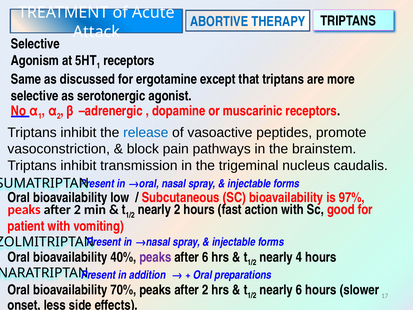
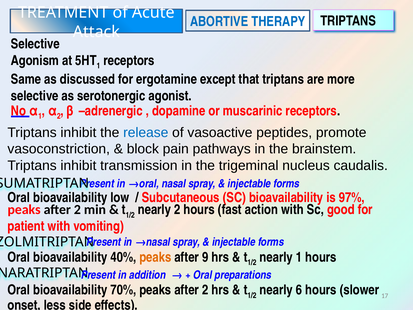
peaks at (155, 257) colour: purple -> orange
after 6: 6 -> 9
nearly 4: 4 -> 1
